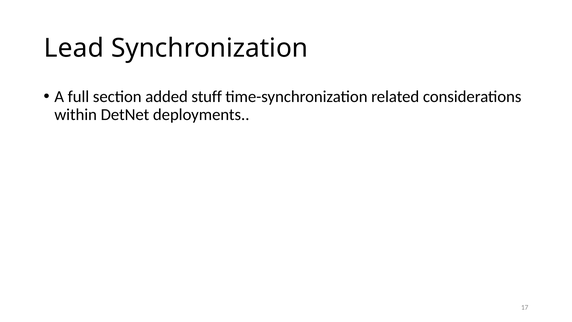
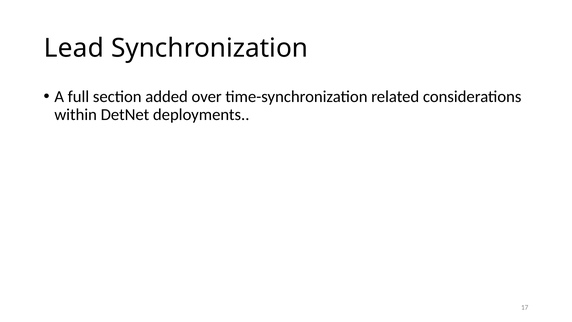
stuff: stuff -> over
